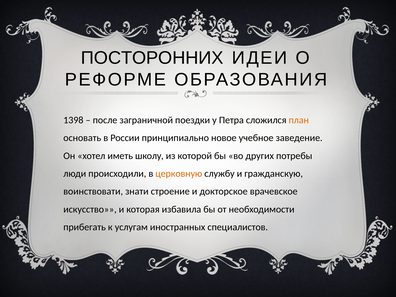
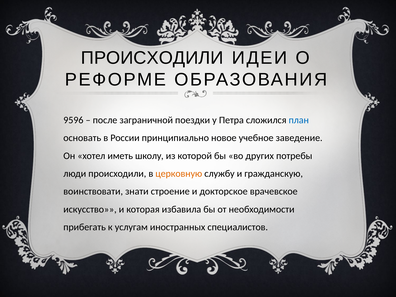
ПОСТОРОННИХ at (152, 58): ПОСТОРОННИХ -> ПРОИСХОДИЛИ
1398: 1398 -> 9596
план colour: orange -> blue
